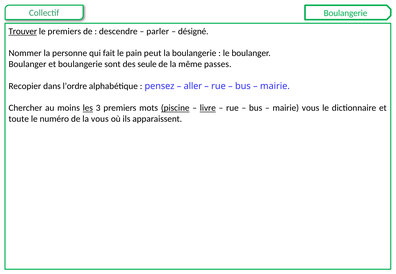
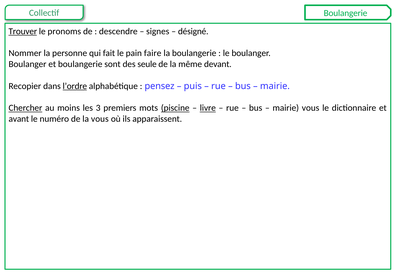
le premiers: premiers -> pronoms
parler: parler -> signes
peut: peut -> faire
passes: passes -> devant
l’ordre underline: none -> present
aller: aller -> puis
Chercher underline: none -> present
les underline: present -> none
toute: toute -> avant
